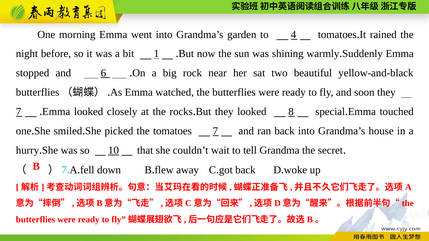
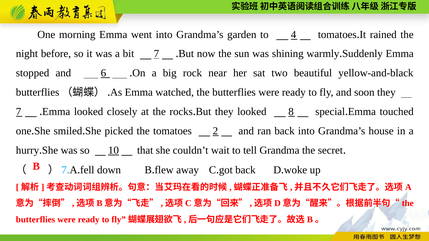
bit 1: 1 -> 7
tomatoes 7: 7 -> 2
